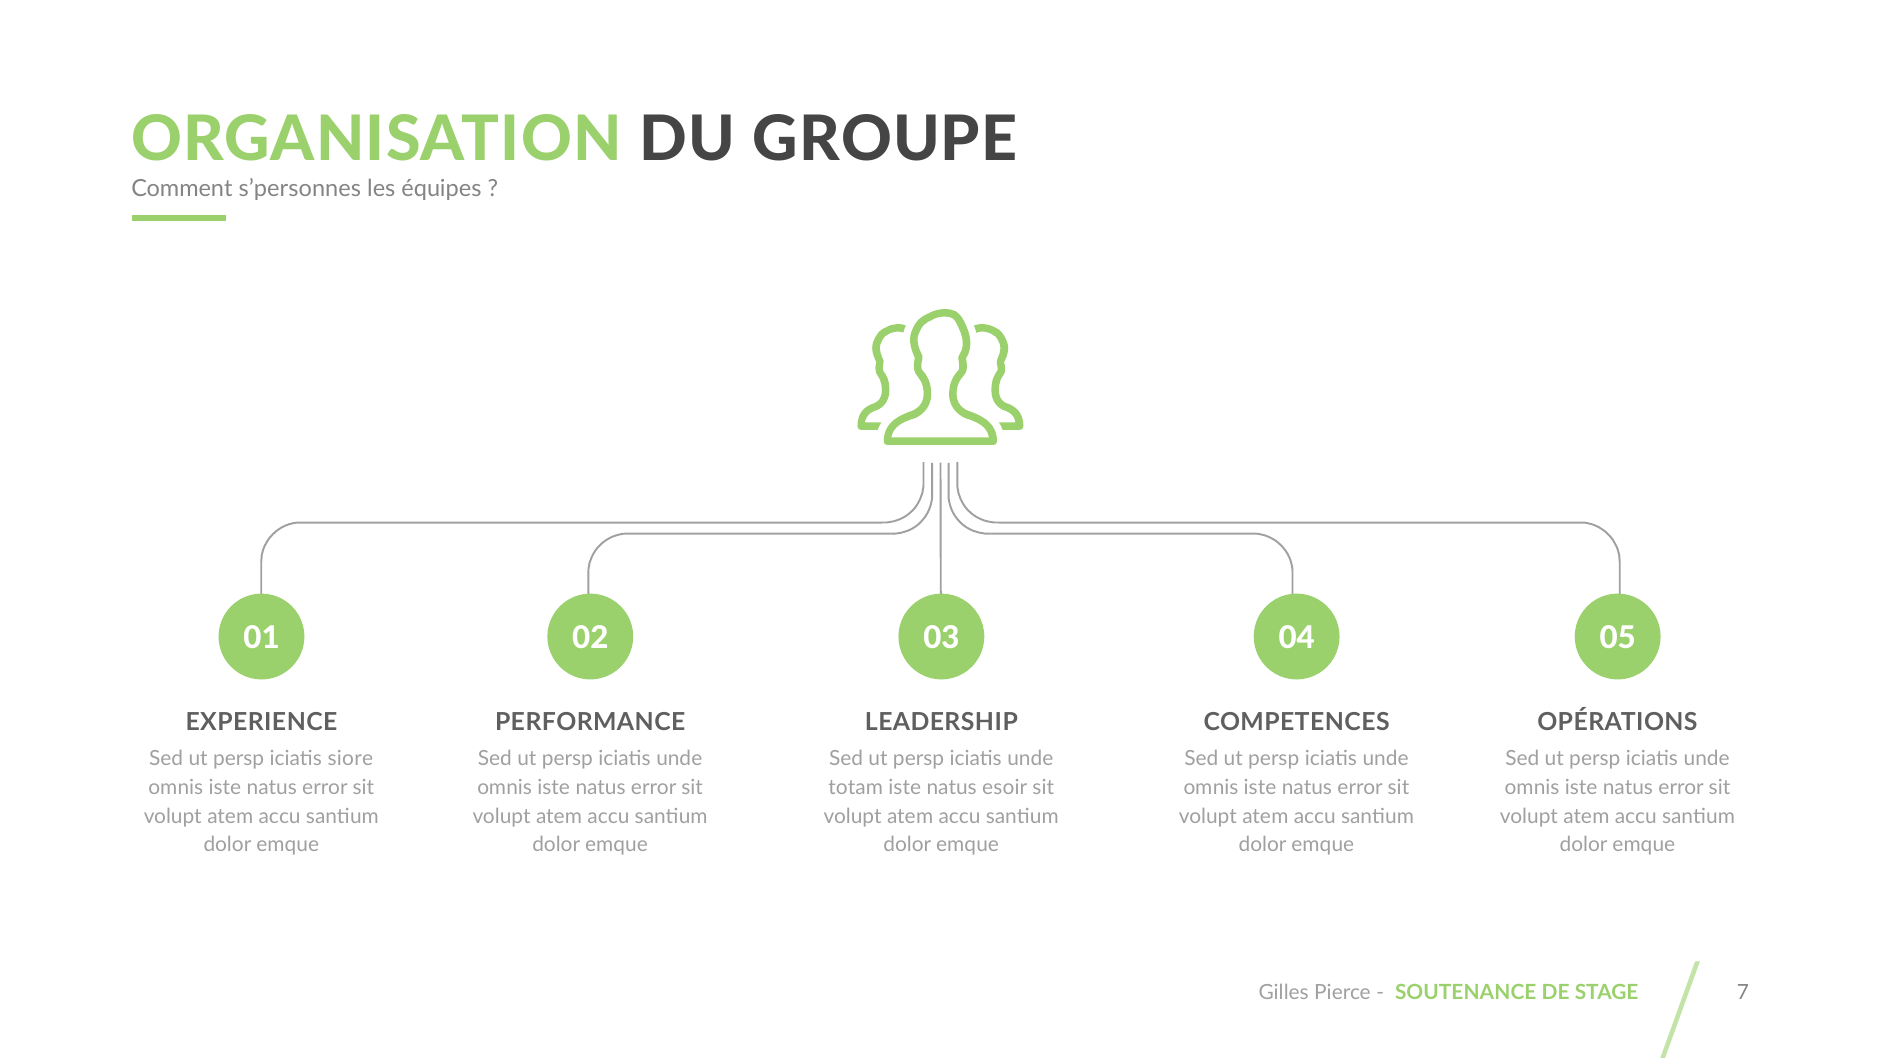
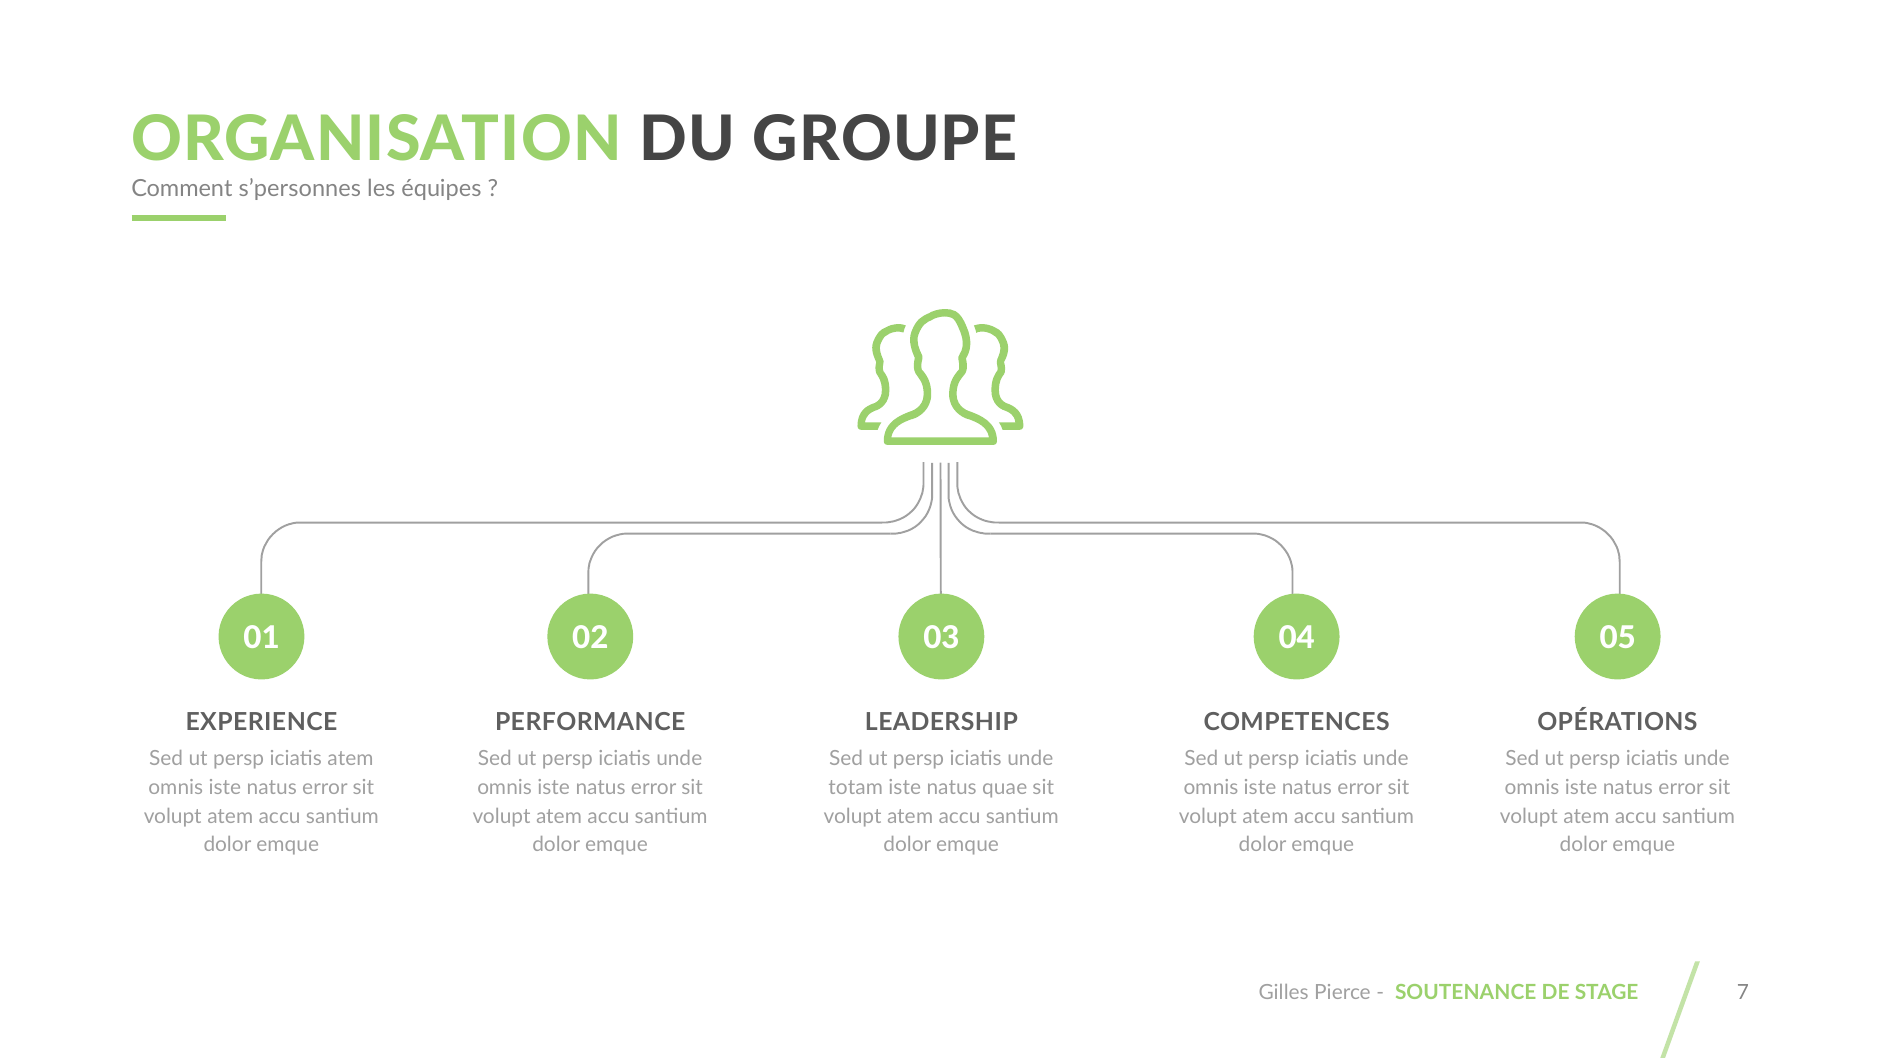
iciatis siore: siore -> atem
esoir: esoir -> quae
